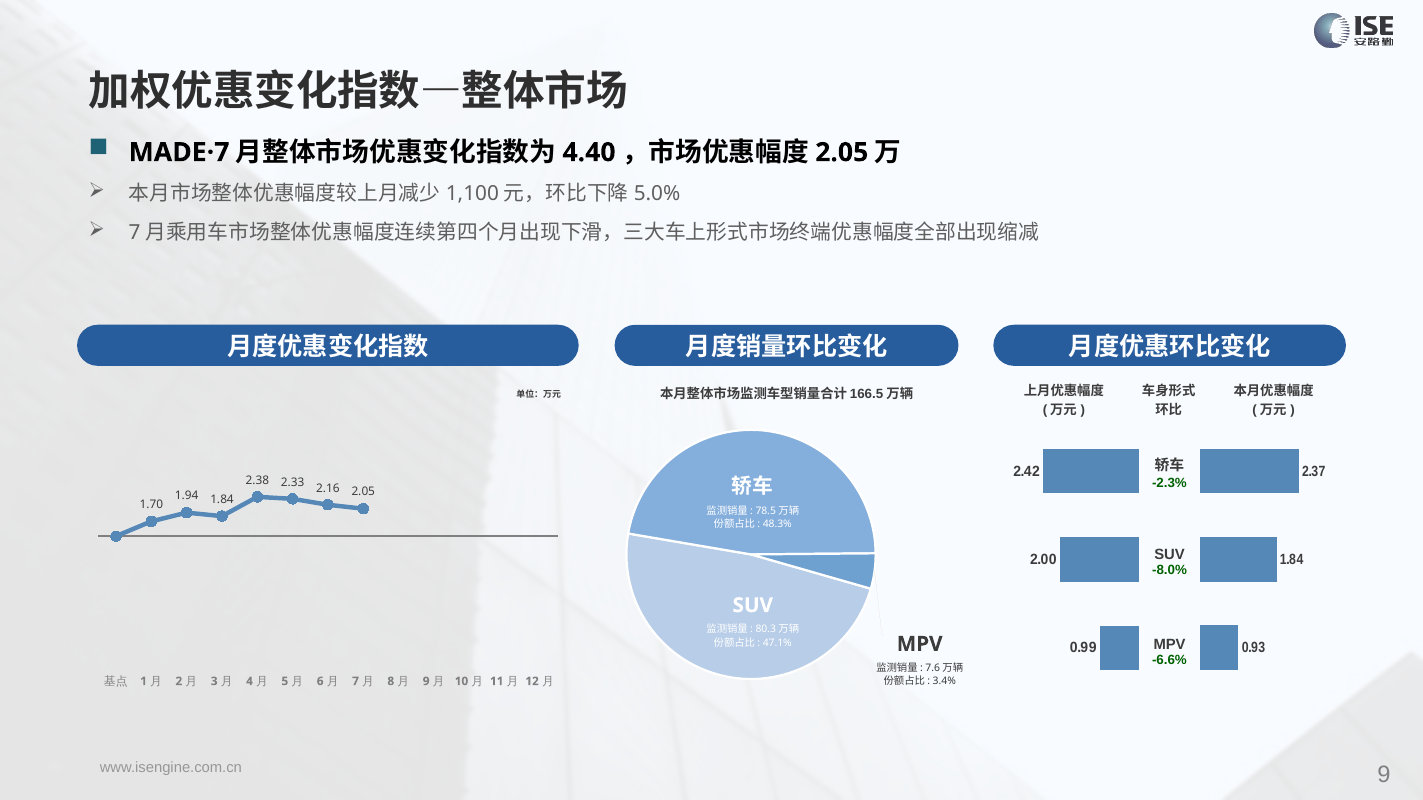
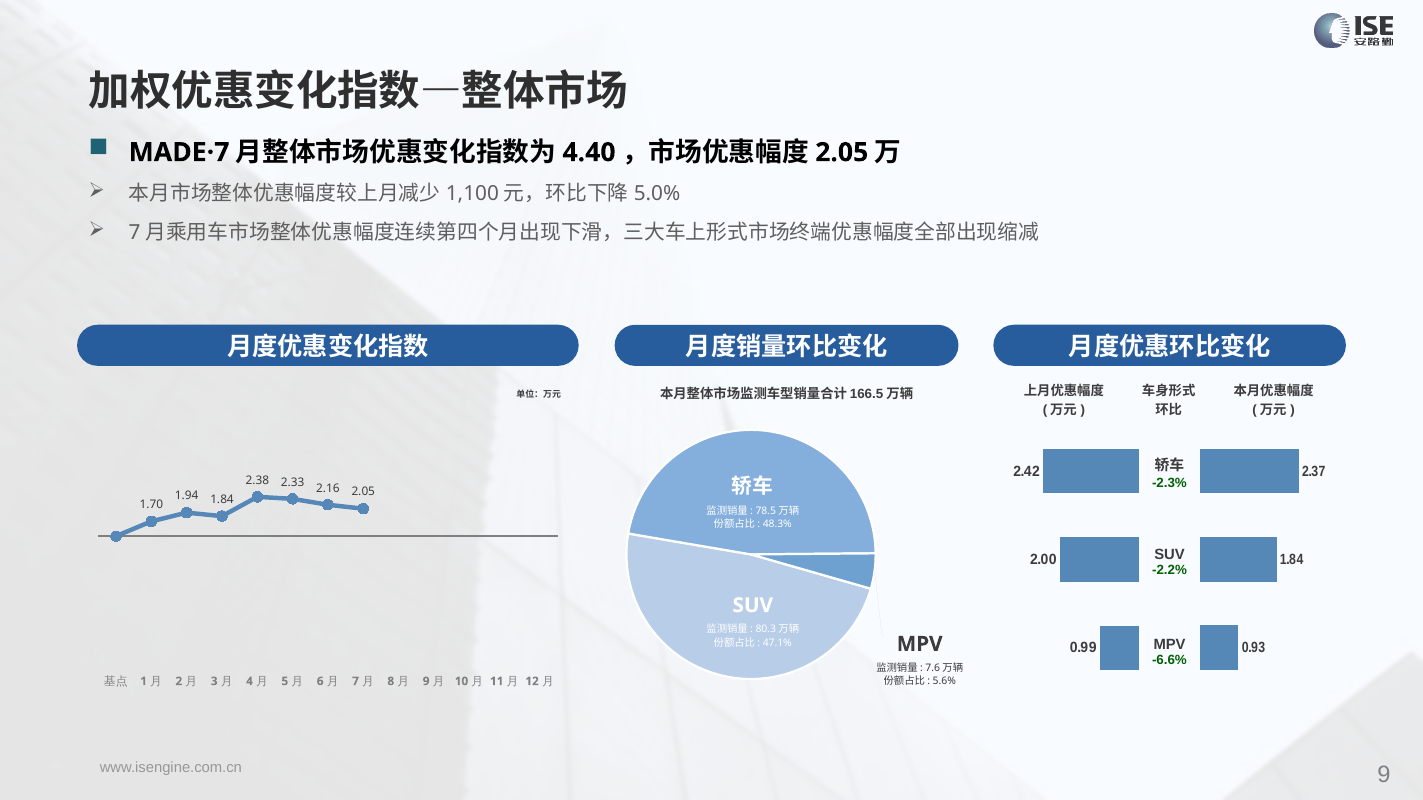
-8.0%: -8.0% -> -2.2%
3.4%: 3.4% -> 5.6%
